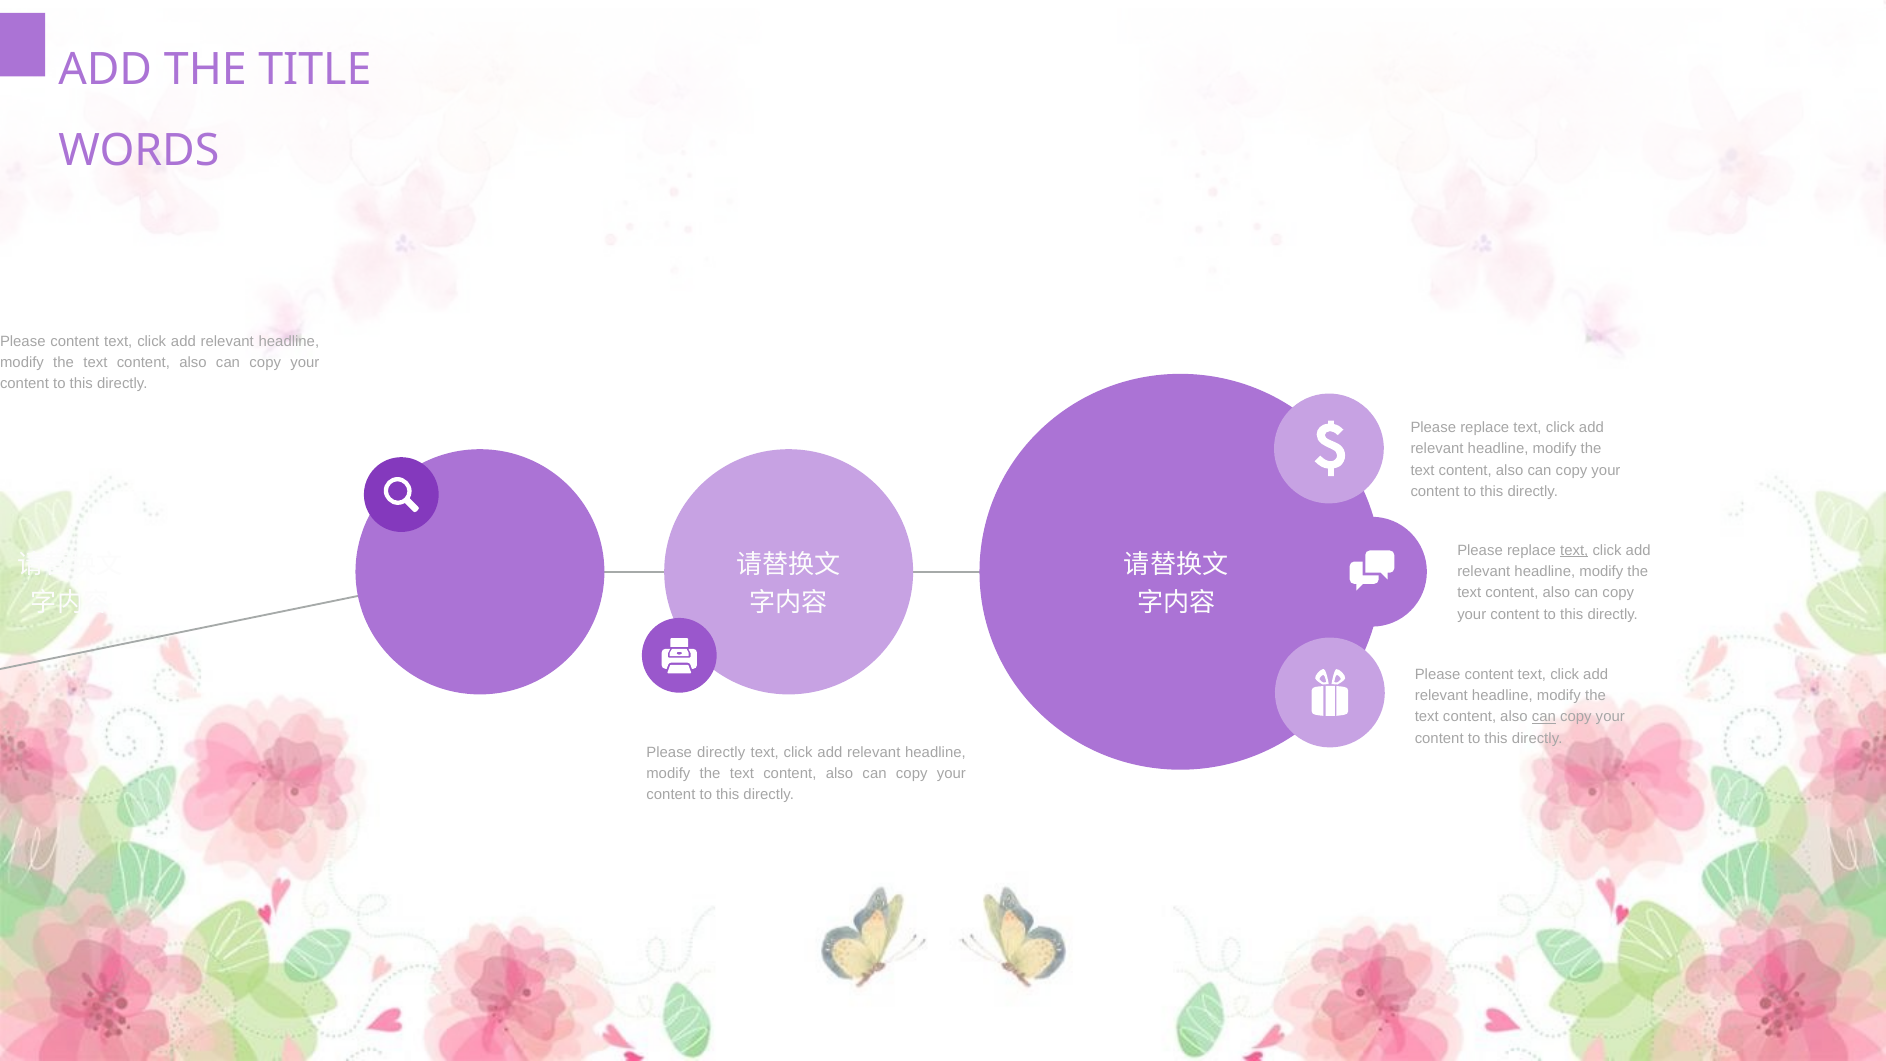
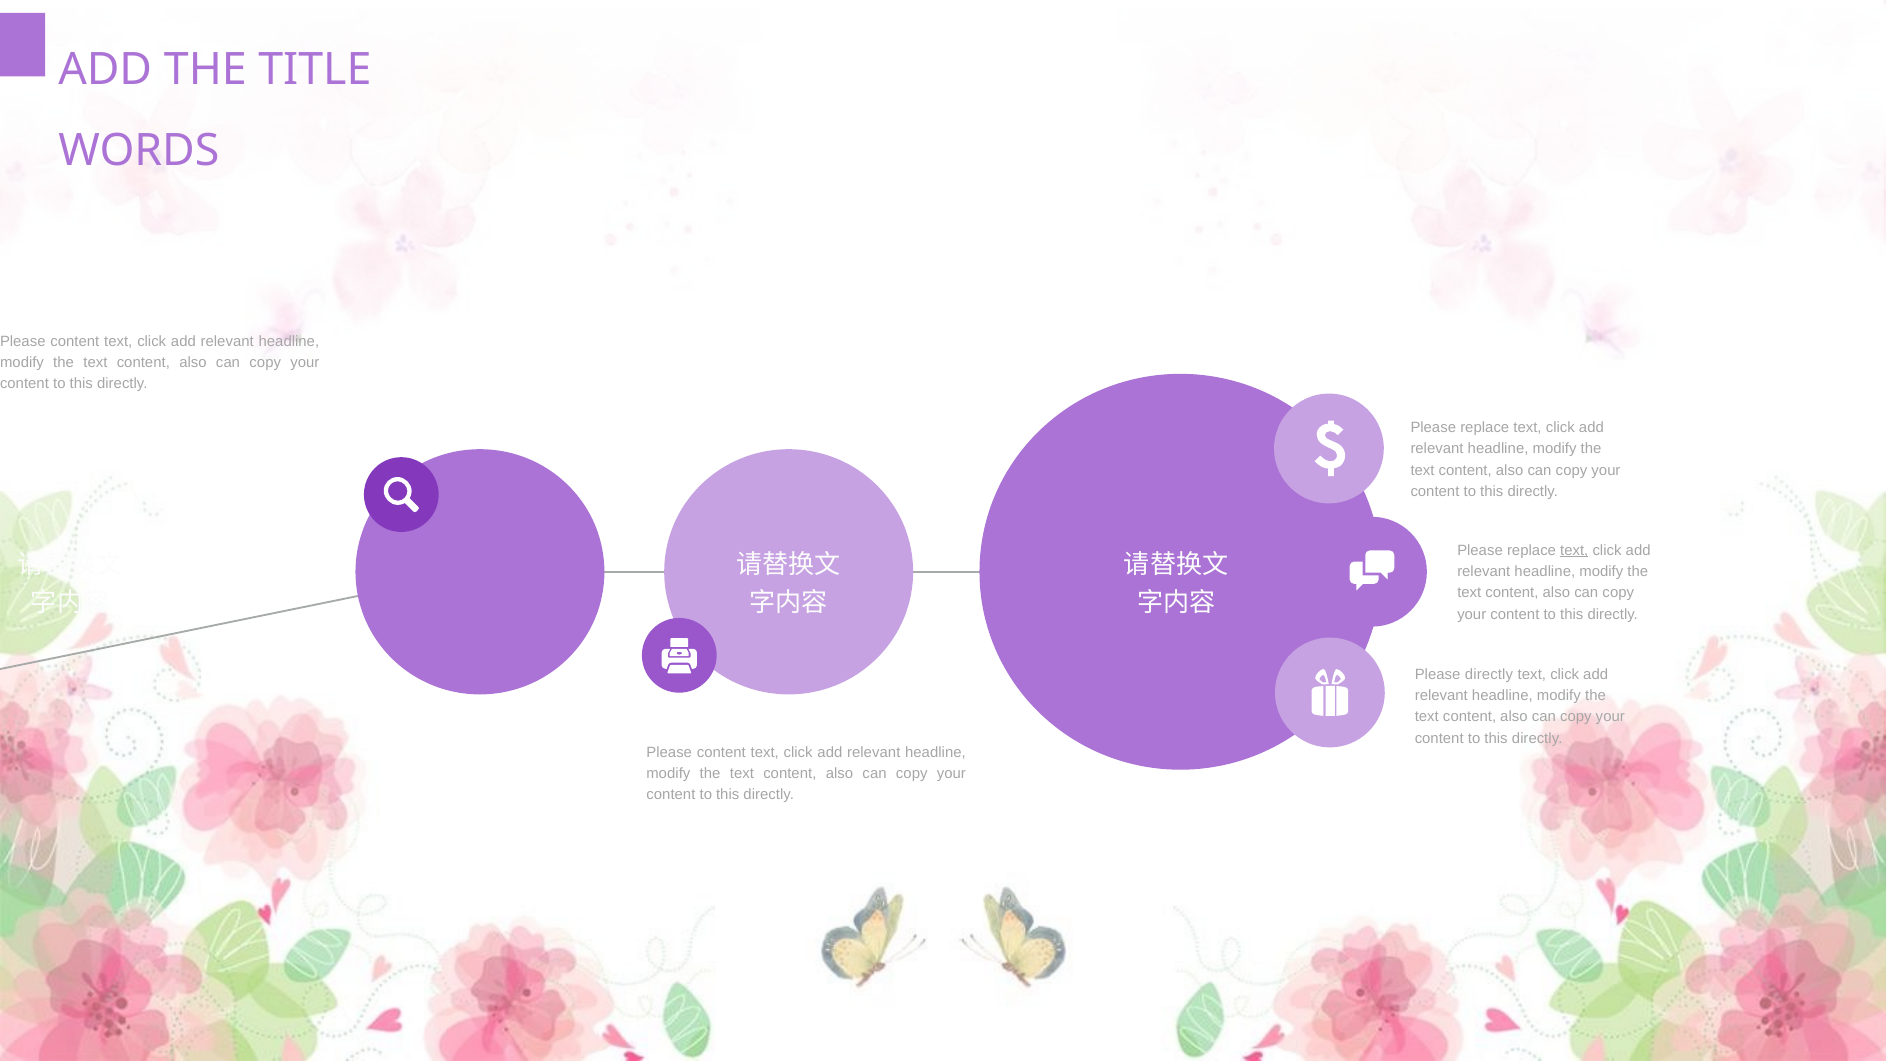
content at (1489, 674): content -> directly
can at (1544, 717) underline: present -> none
directly at (721, 752): directly -> content
